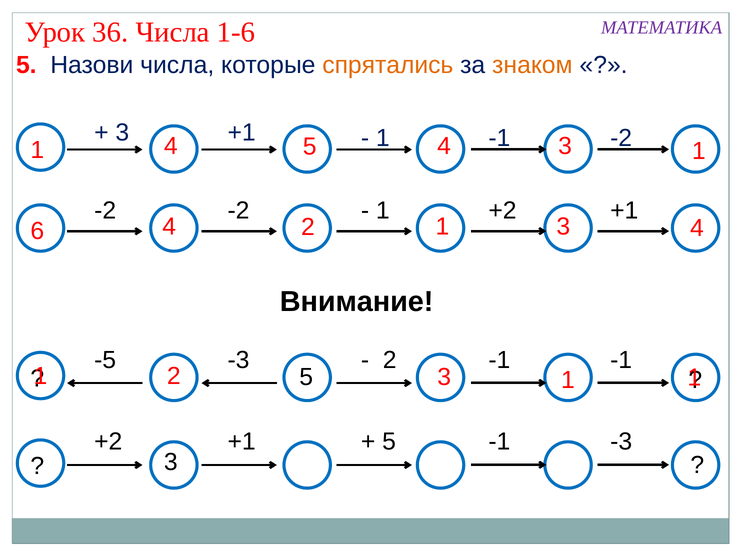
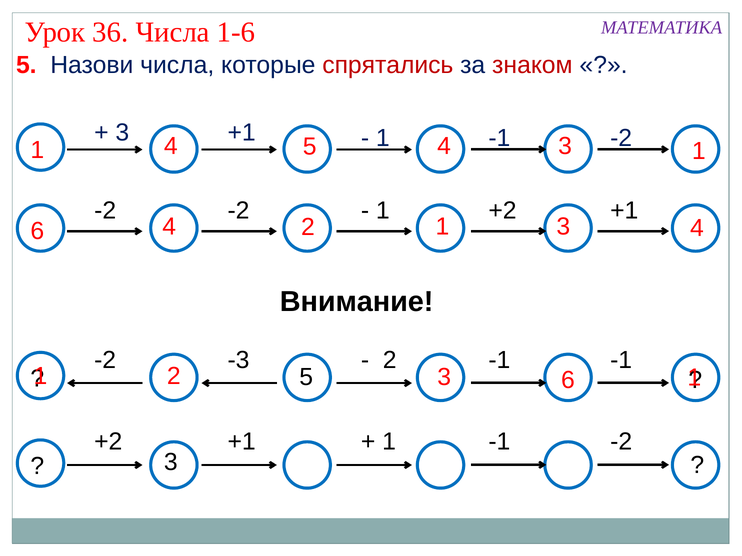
спрятались colour: orange -> red
знаком colour: orange -> red
-5 at (105, 360): -5 -> -2
2 1: 1 -> 6
5 at (389, 442): 5 -> 1
-3 at (621, 442): -3 -> -2
